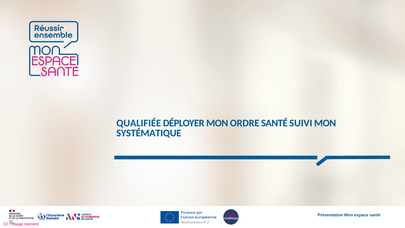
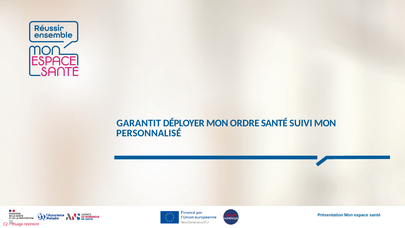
QUALIFIÉE: QUALIFIÉE -> GARANTIT
SYSTÉMATIQUE: SYSTÉMATIQUE -> PERSONNALISÉ
